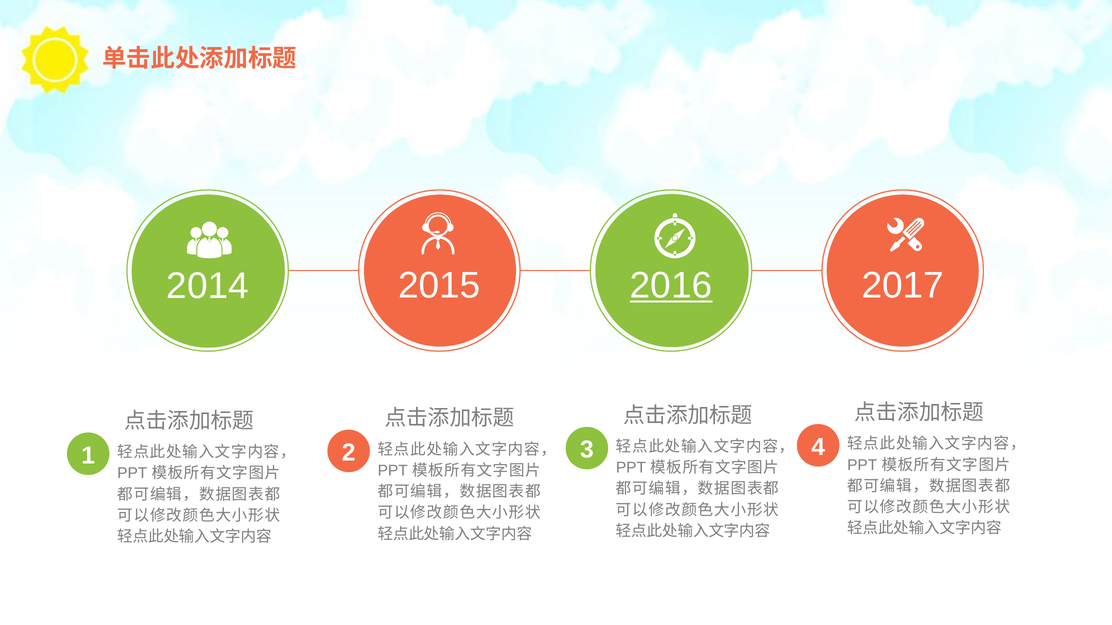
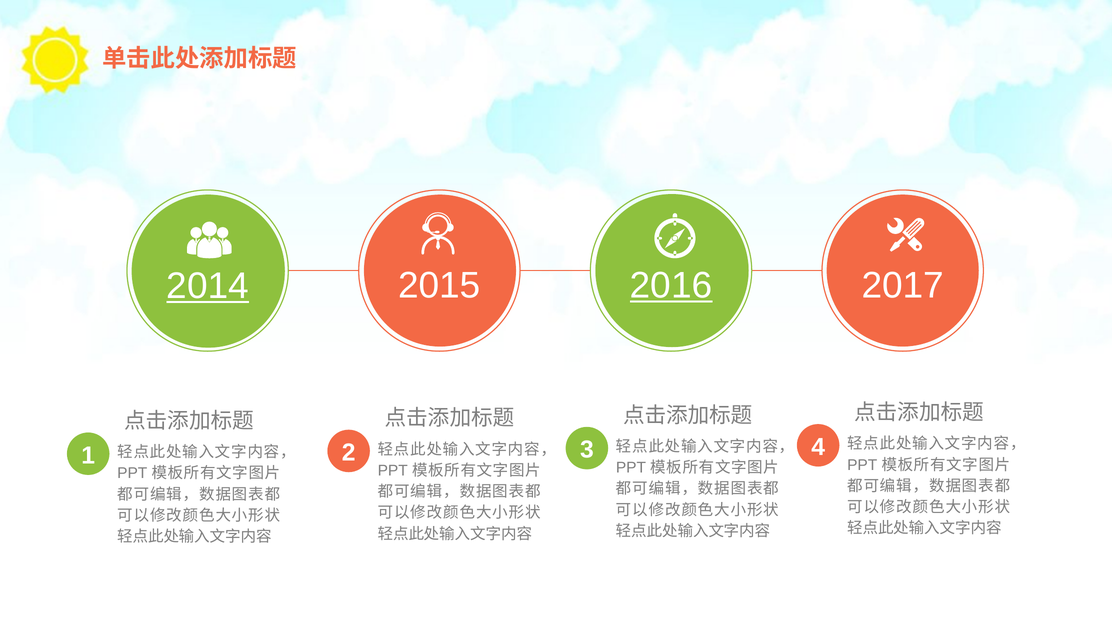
2014 underline: none -> present
